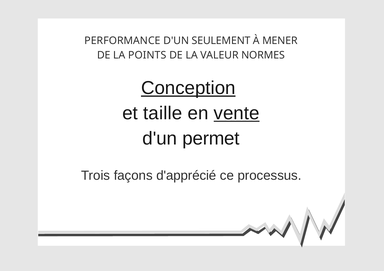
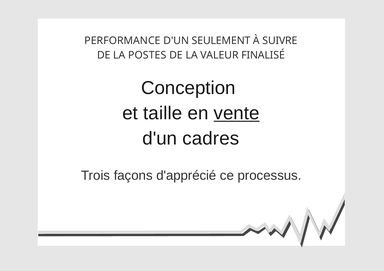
MENER: MENER -> SUIVRE
POINTS: POINTS -> POSTES
NORMES: NORMES -> FINALISÉ
Conception underline: present -> none
permet: permet -> cadres
